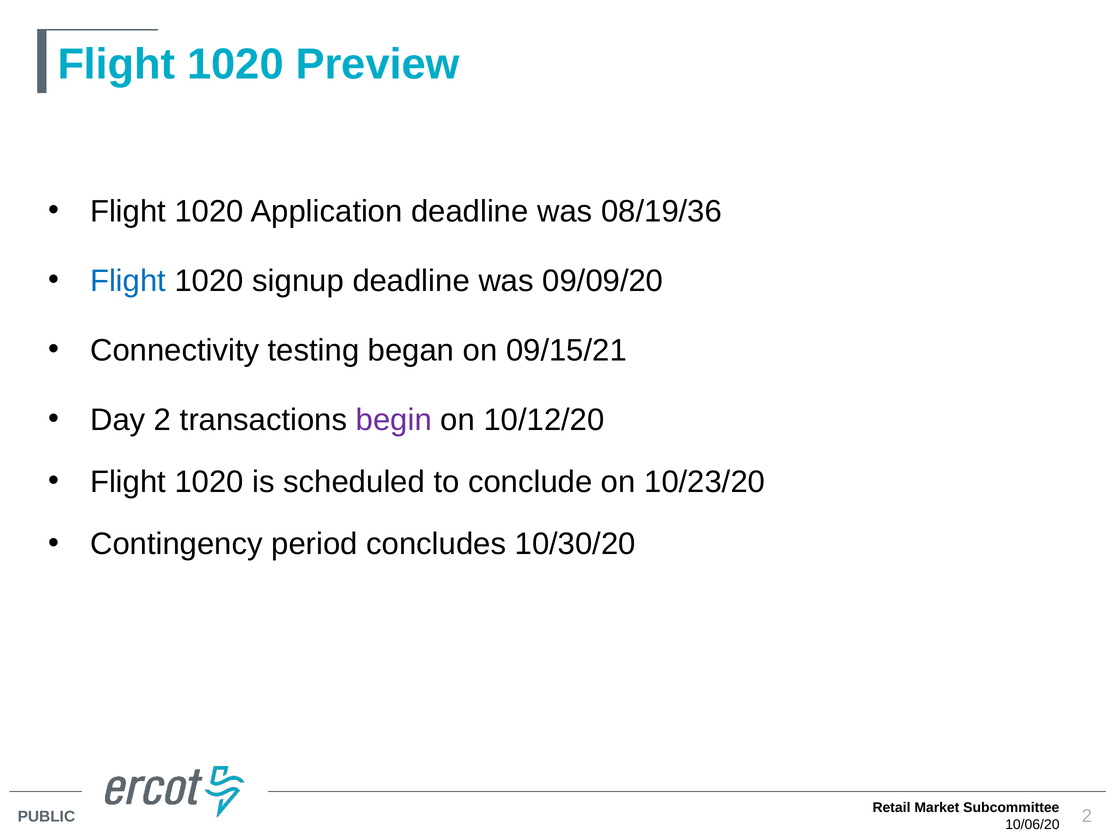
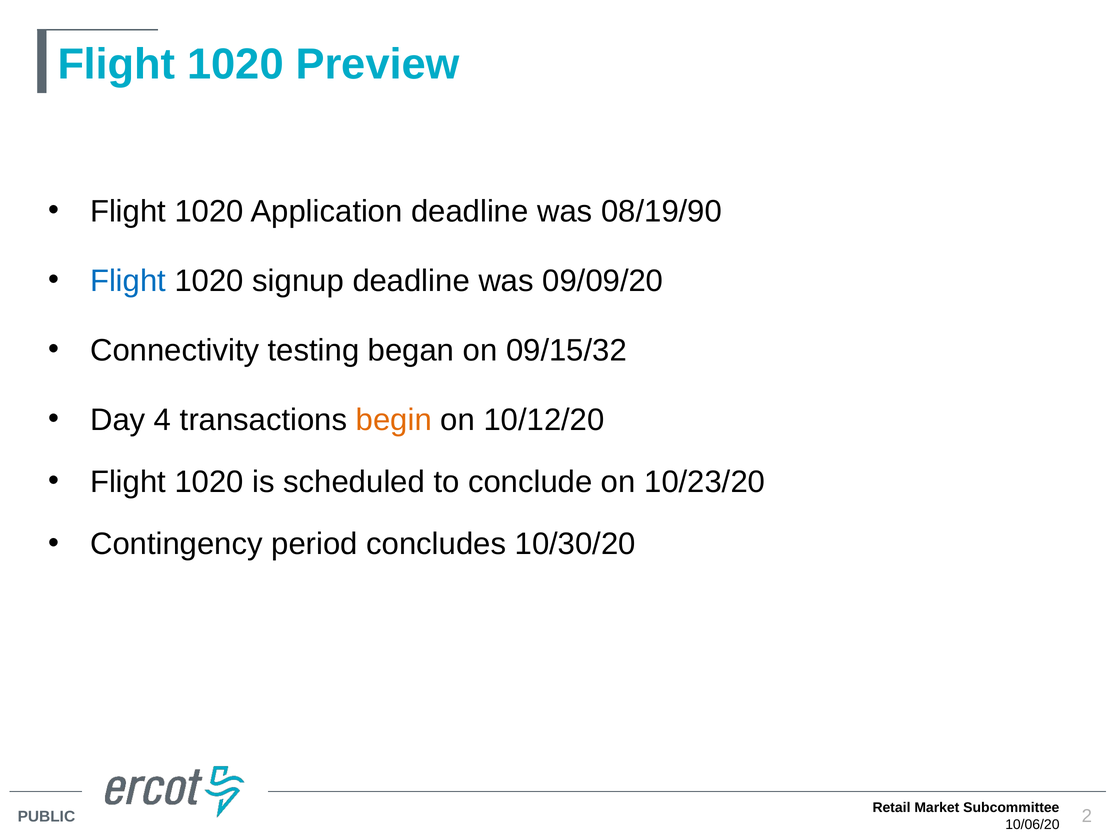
08/19/36: 08/19/36 -> 08/19/90
09/15/21: 09/15/21 -> 09/15/32
Day 2: 2 -> 4
begin colour: purple -> orange
